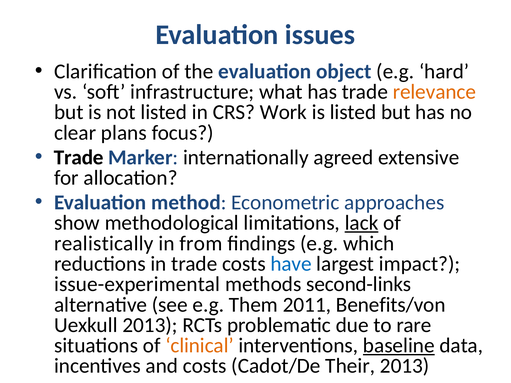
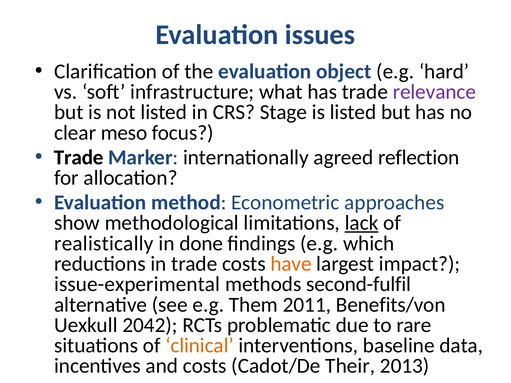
relevance colour: orange -> purple
Work: Work -> Stage
plans: plans -> meso
extensive: extensive -> reflection
from: from -> done
have colour: blue -> orange
second-links: second-links -> second-fulfil
Uexkull 2013: 2013 -> 2042
baseline underline: present -> none
